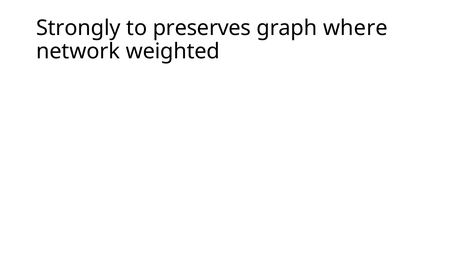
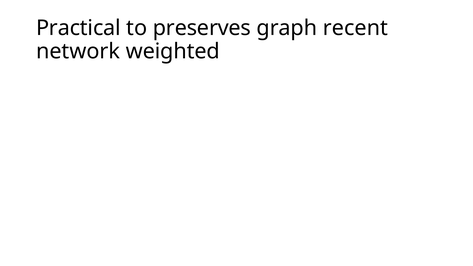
Strongly: Strongly -> Practical
where: where -> recent
